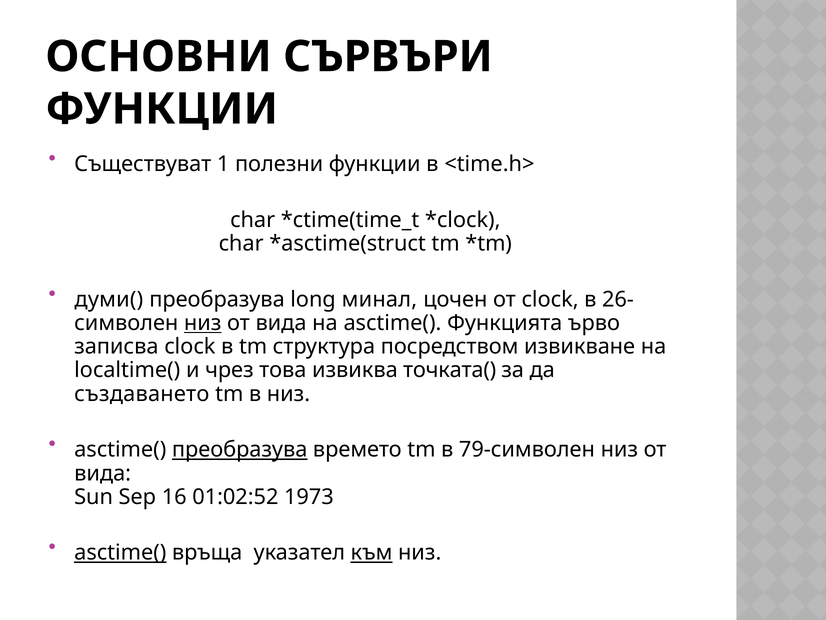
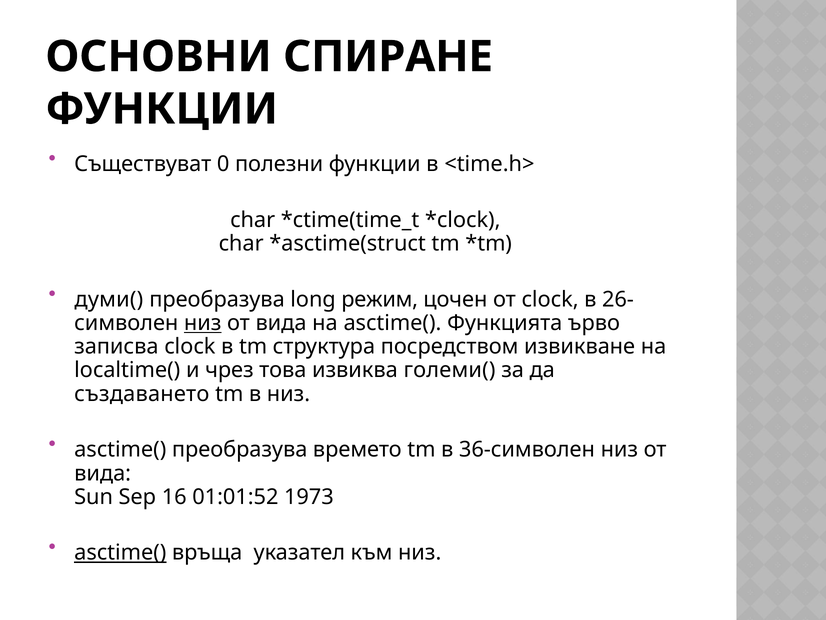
СЪРВЪРИ: СЪРВЪРИ -> СПИРАНЕ
1: 1 -> 0
минал: минал -> режим
точката(: точката( -> големи(
преобразува at (240, 449) underline: present -> none
79-символен: 79-символен -> 36-символен
01:02:52: 01:02:52 -> 01:01:52
към underline: present -> none
